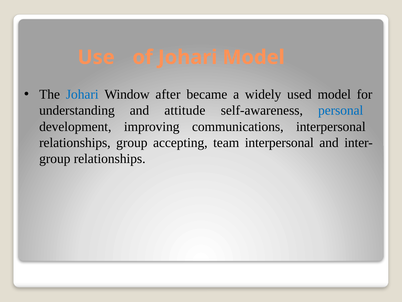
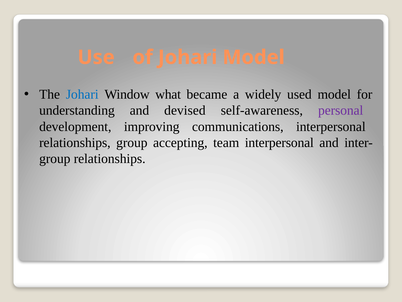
after: after -> what
attitude: attitude -> devised
personal colour: blue -> purple
